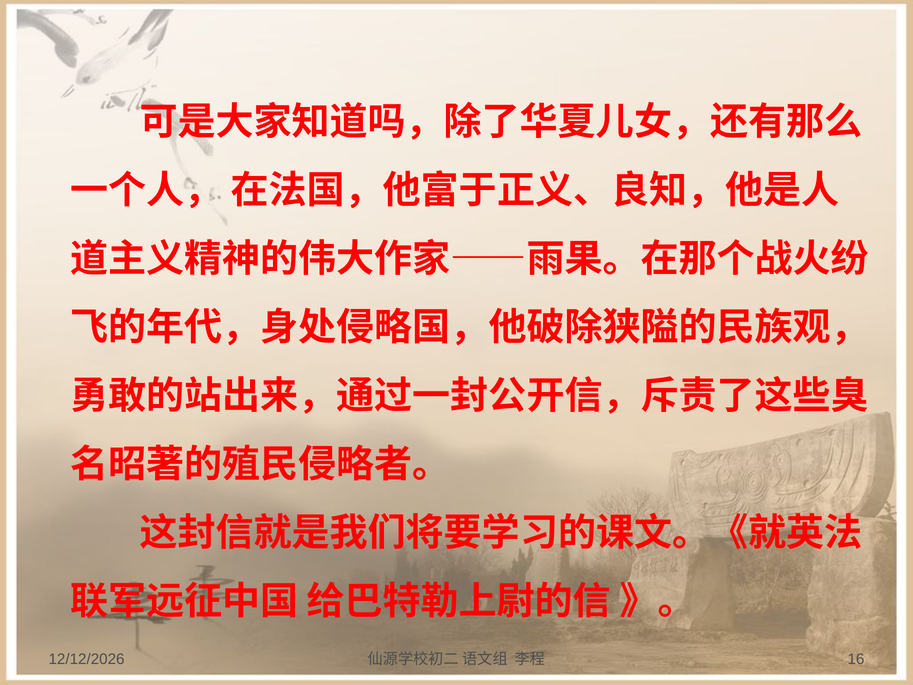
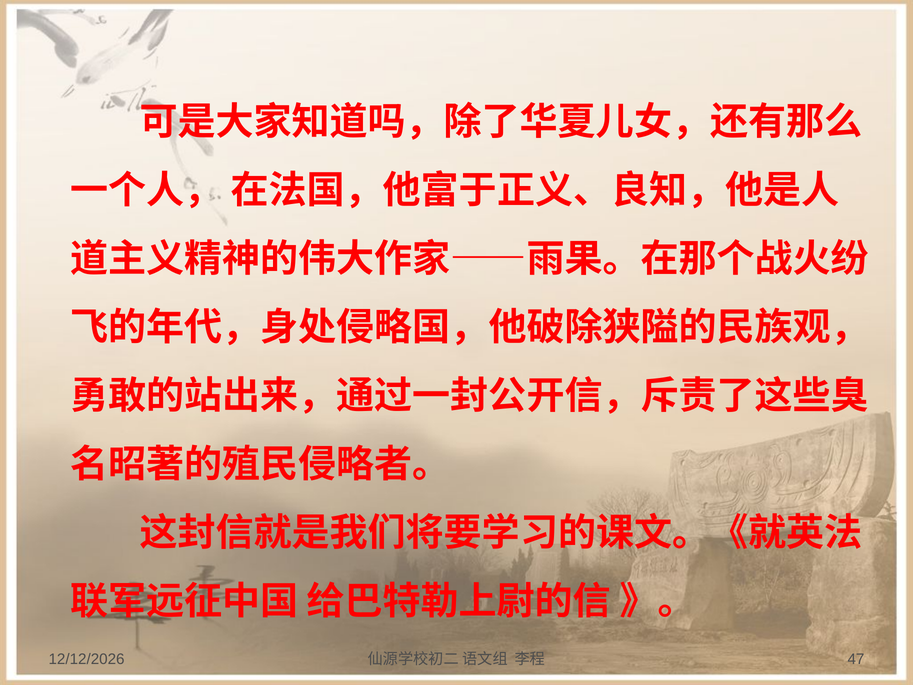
16: 16 -> 47
